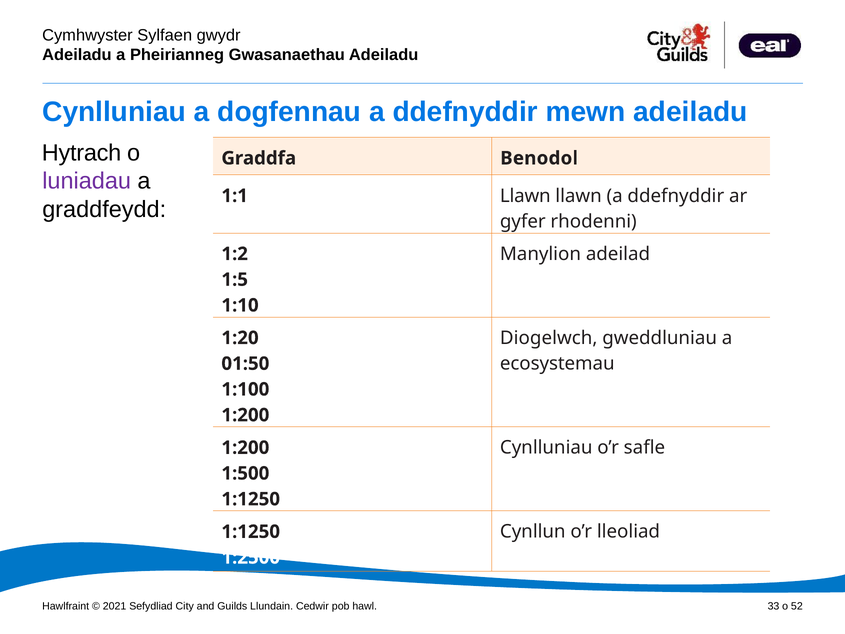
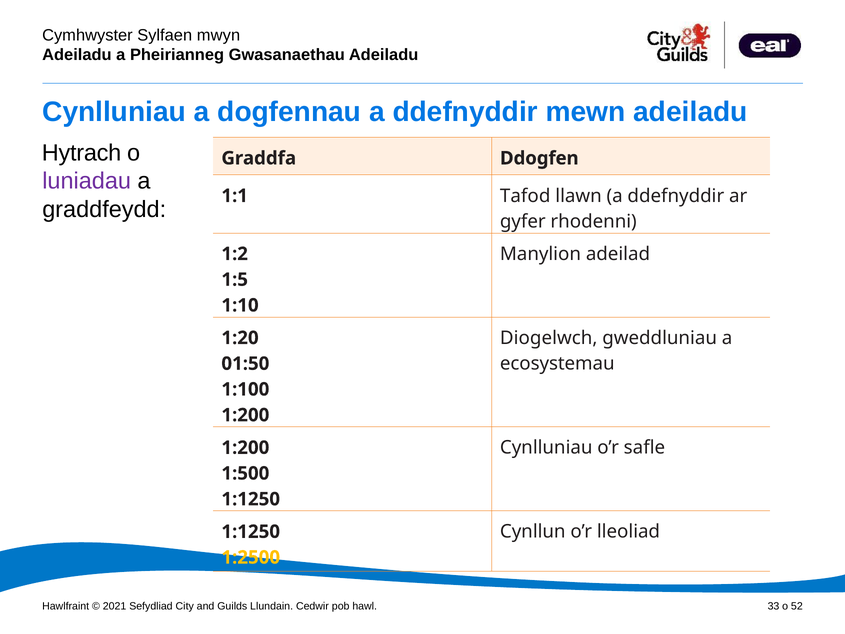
gwydr: gwydr -> mwyn
Benodol: Benodol -> Ddogfen
1:1 Llawn: Llawn -> Tafod
1:2500 colour: white -> yellow
